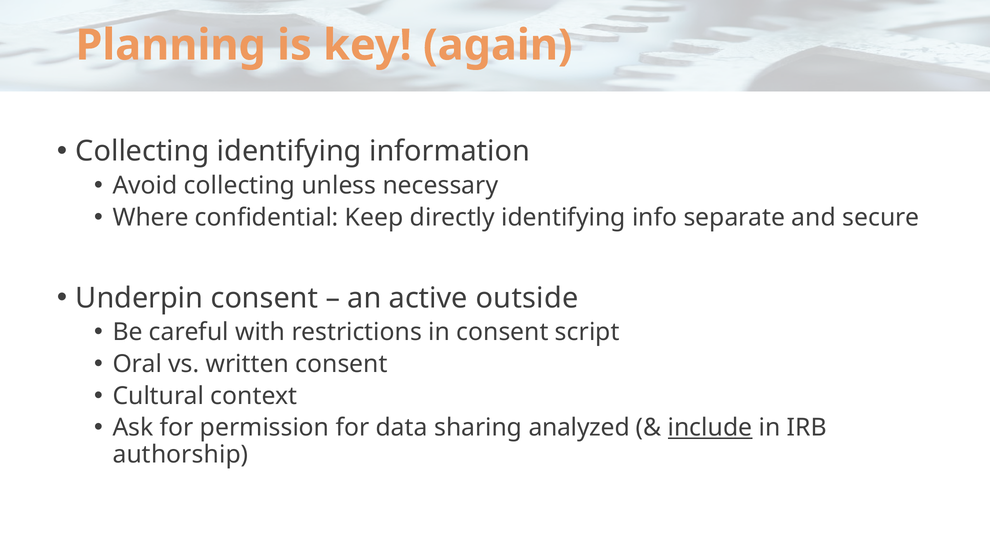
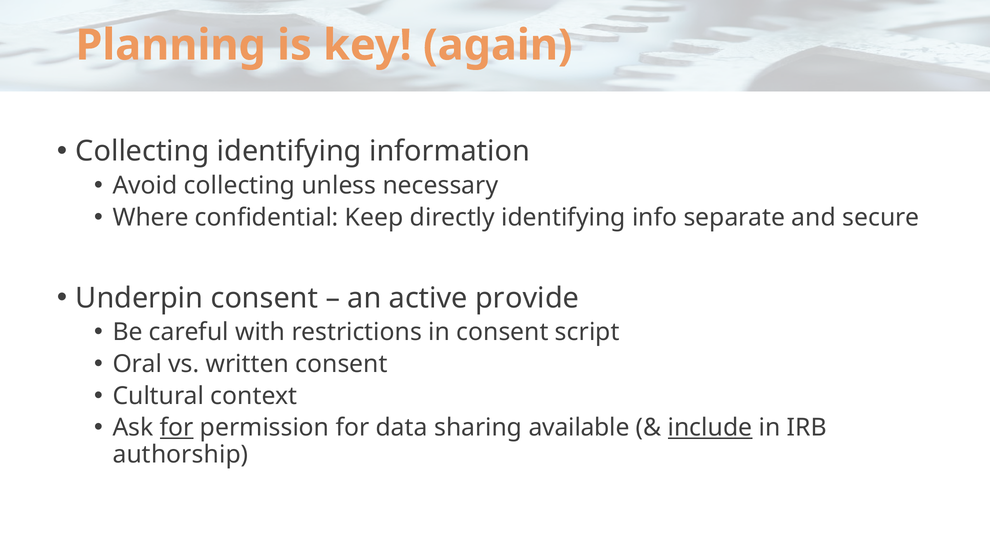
outside: outside -> provide
for at (177, 428) underline: none -> present
analyzed: analyzed -> available
